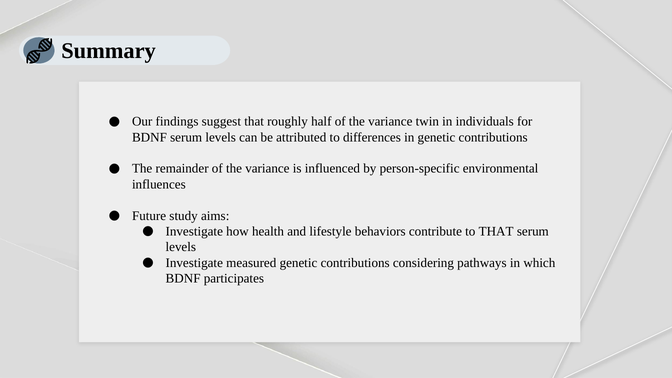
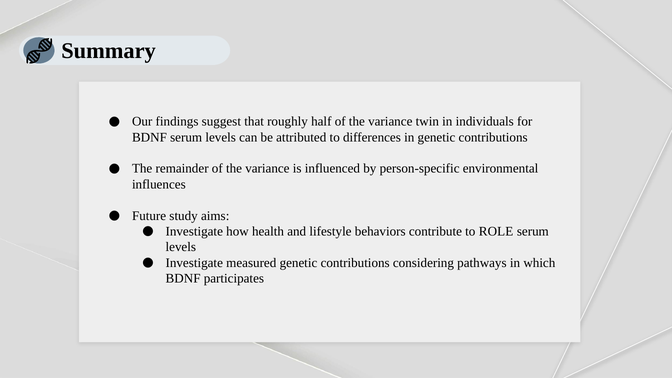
to THAT: THAT -> ROLE
